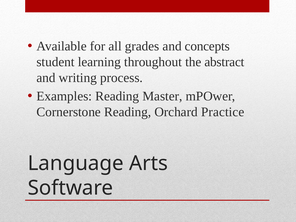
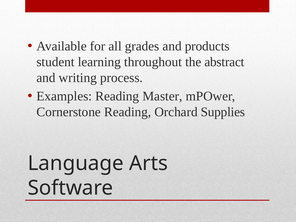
concepts: concepts -> products
Practice: Practice -> Supplies
